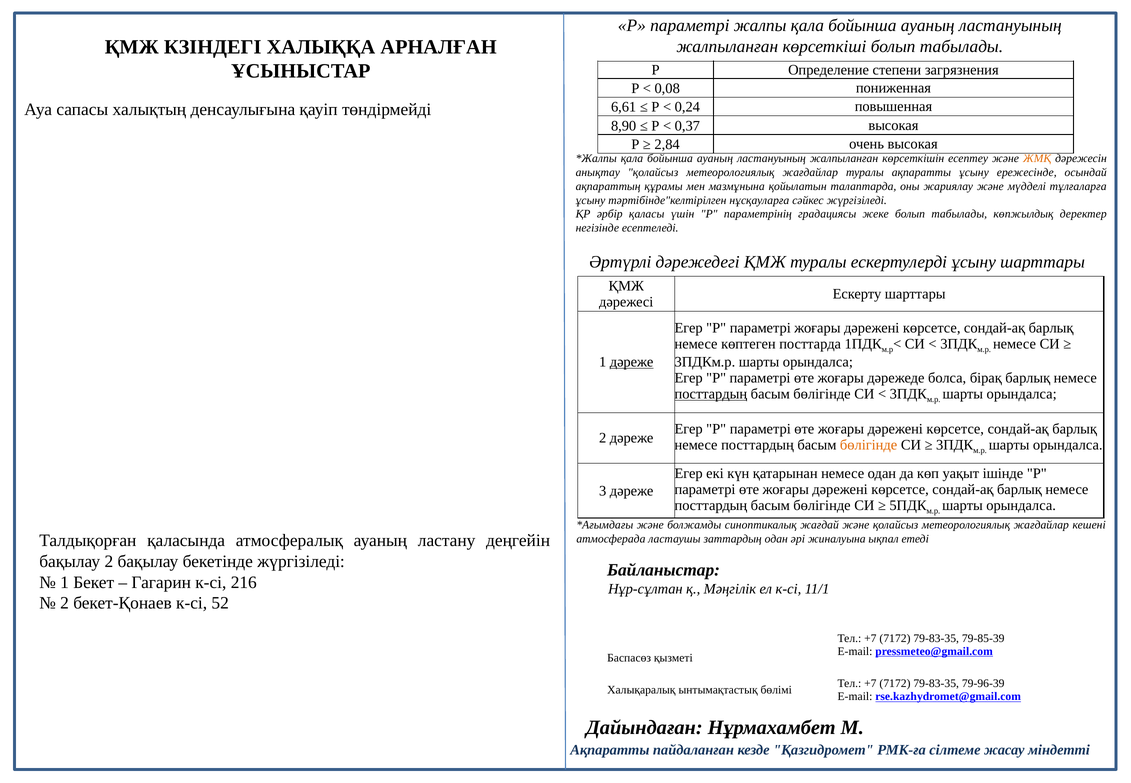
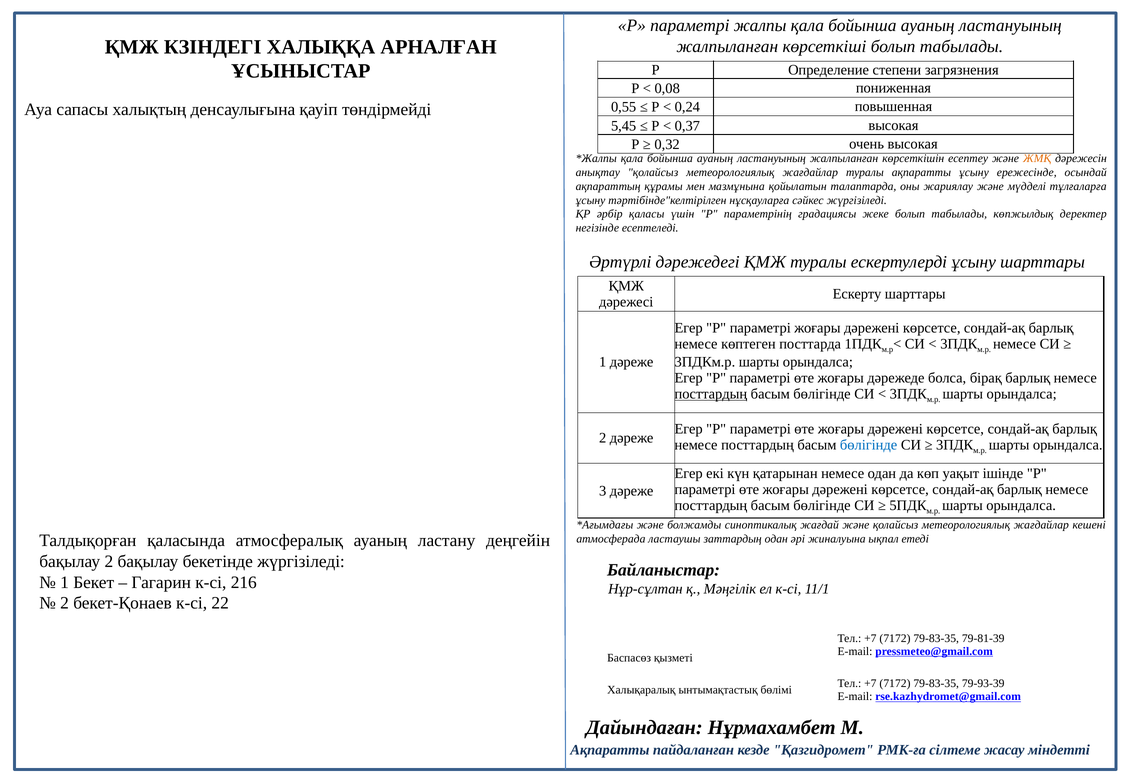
6,61: 6,61 -> 0,55
8,90: 8,90 -> 5,45
2,84: 2,84 -> 0,32
дәреже at (632, 362) underline: present -> none
бөлігінде at (869, 445) colour: orange -> blue
52: 52 -> 22
79-85-39: 79-85-39 -> 79-81-39
79-96-39: 79-96-39 -> 79-93-39
